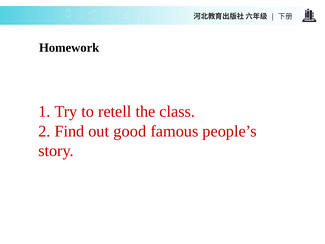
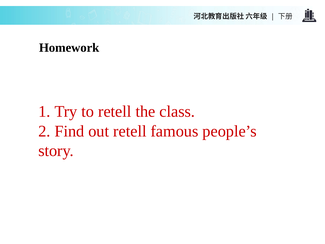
out good: good -> retell
